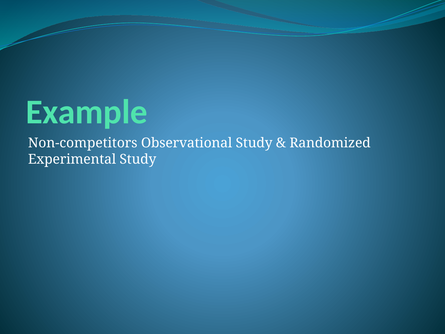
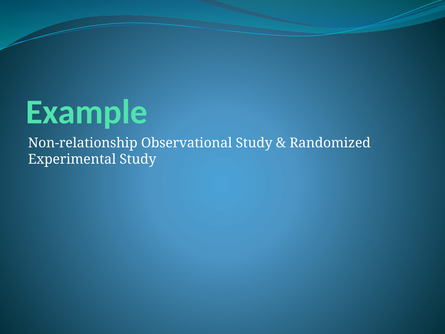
Non-competitors: Non-competitors -> Non-relationship
